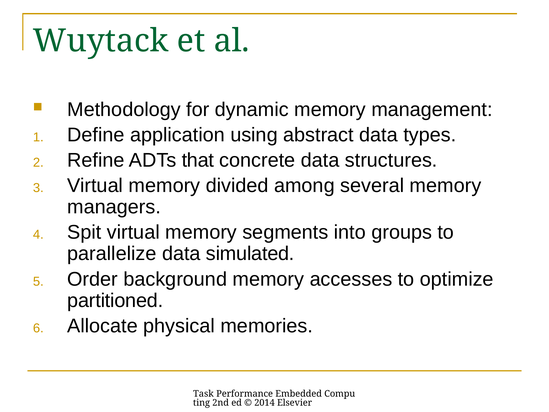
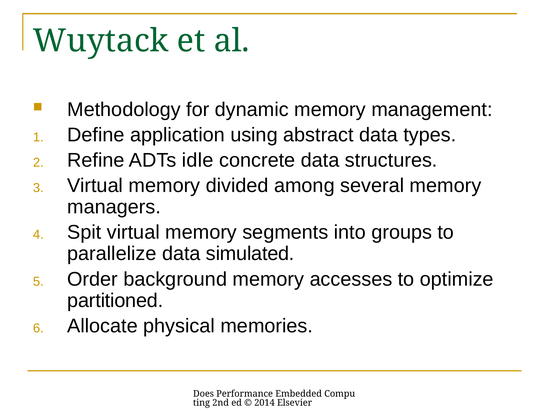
that: that -> idle
Task: Task -> Does
